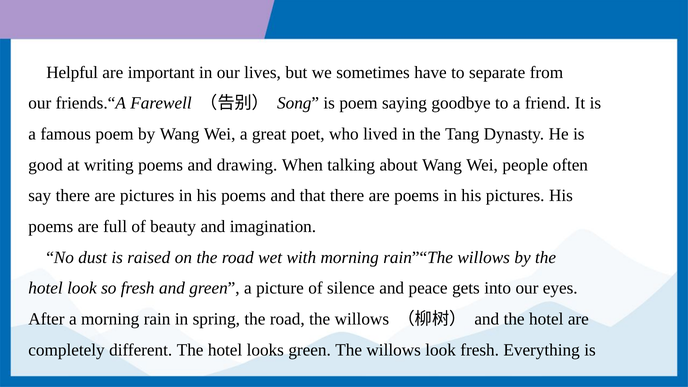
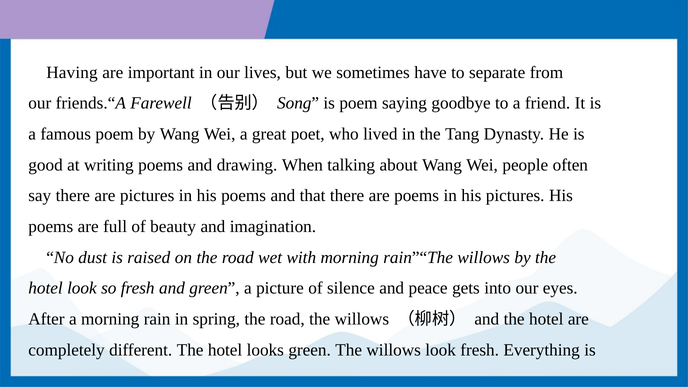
Helpful: Helpful -> Having
